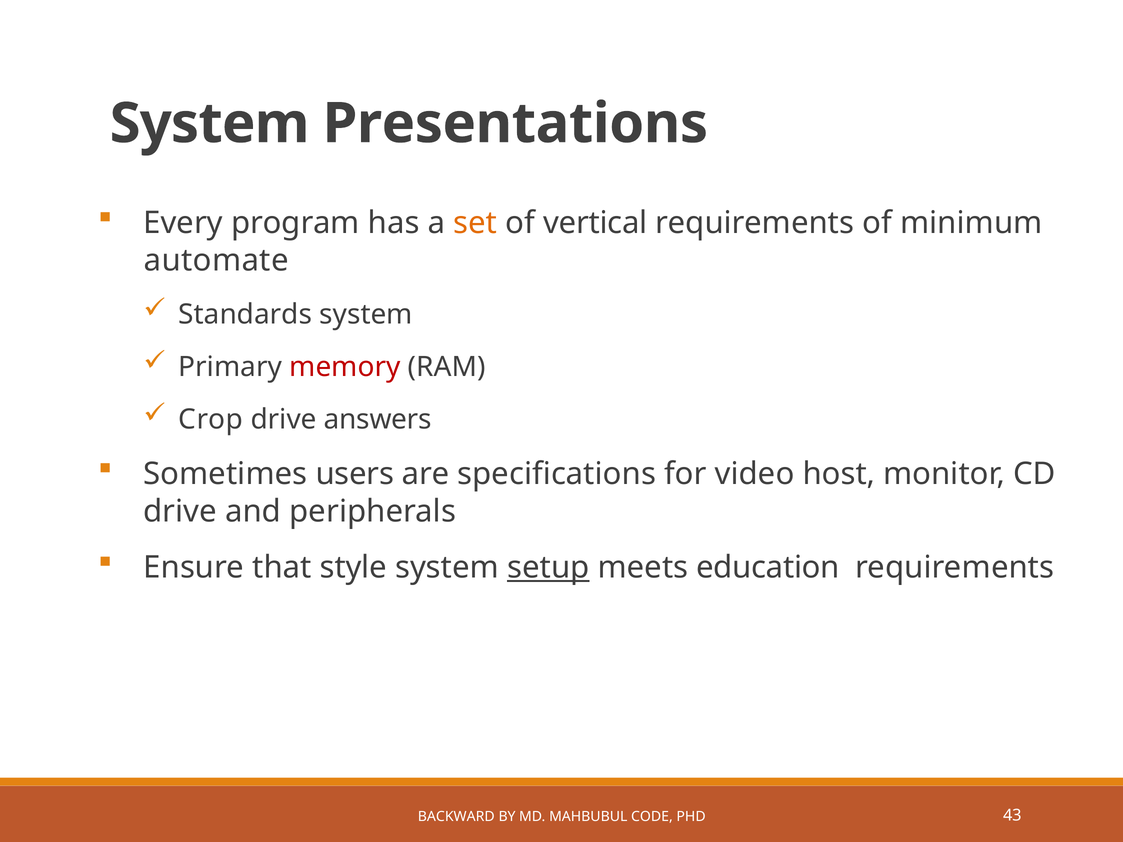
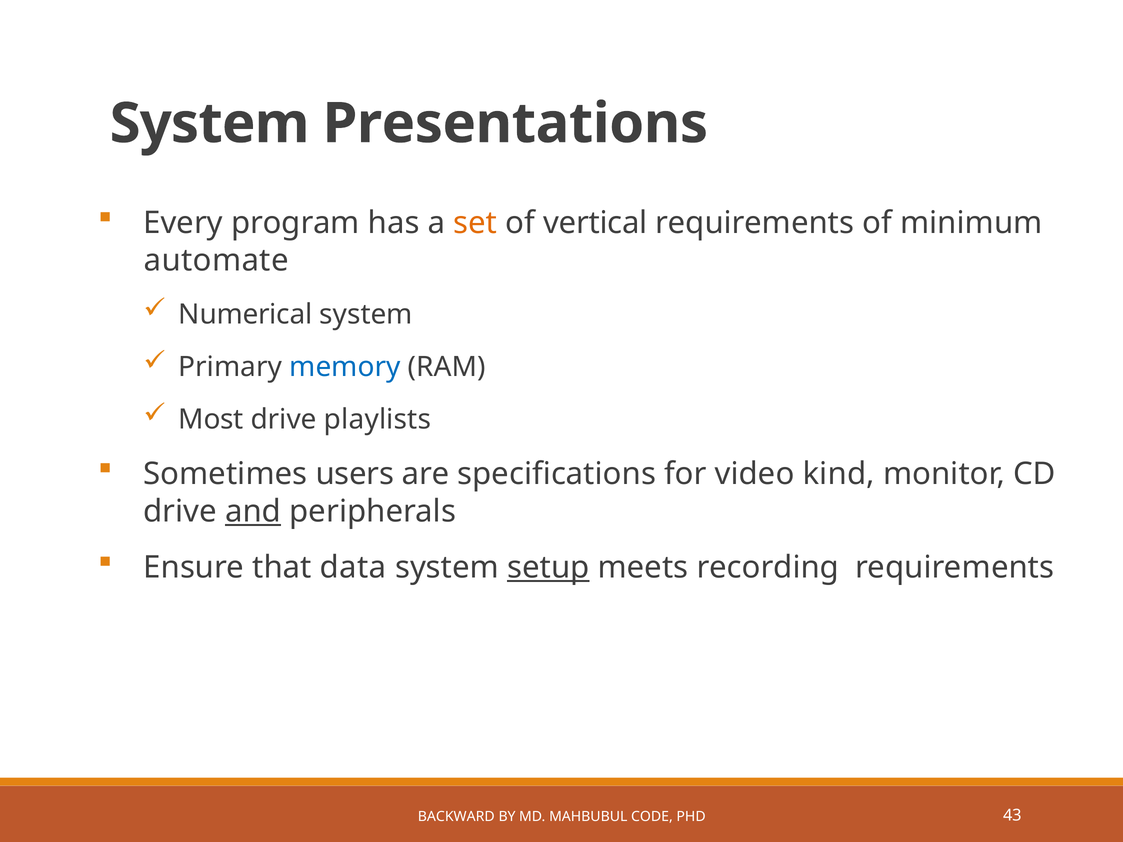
Standards: Standards -> Numerical
memory colour: red -> blue
Crop: Crop -> Most
answers: answers -> playlists
host: host -> kind
and underline: none -> present
style: style -> data
education: education -> recording
